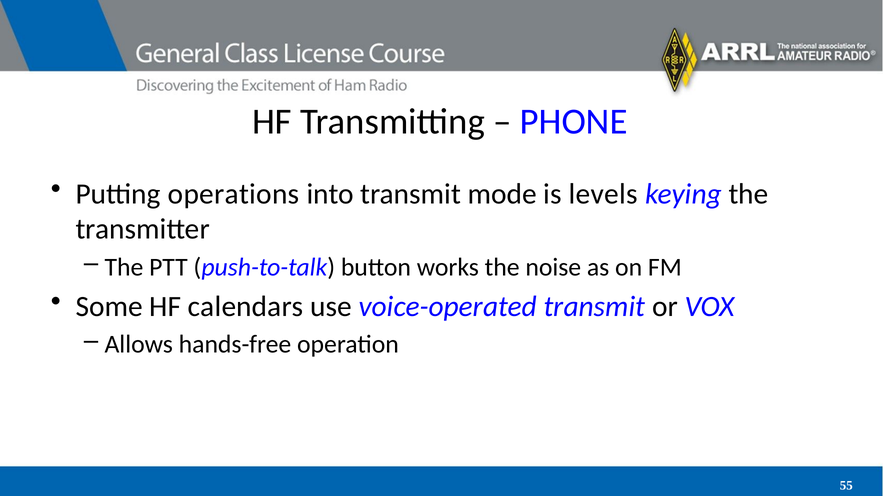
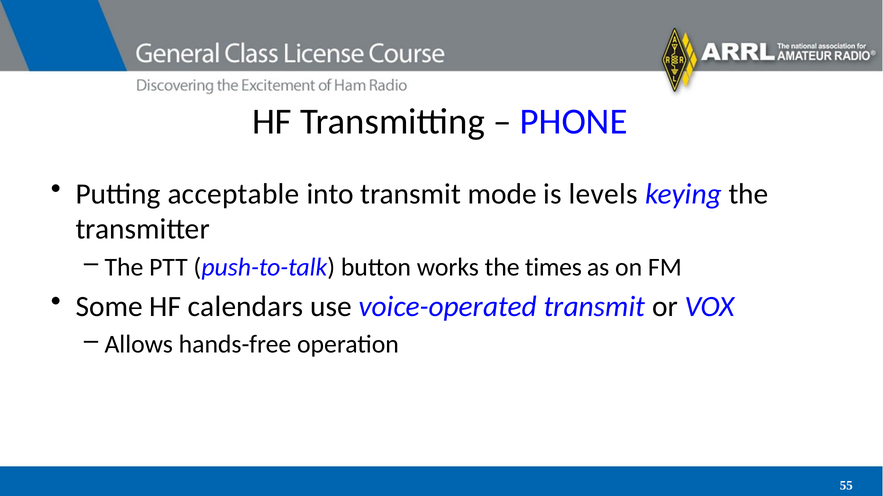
operations: operations -> acceptable
noise: noise -> times
